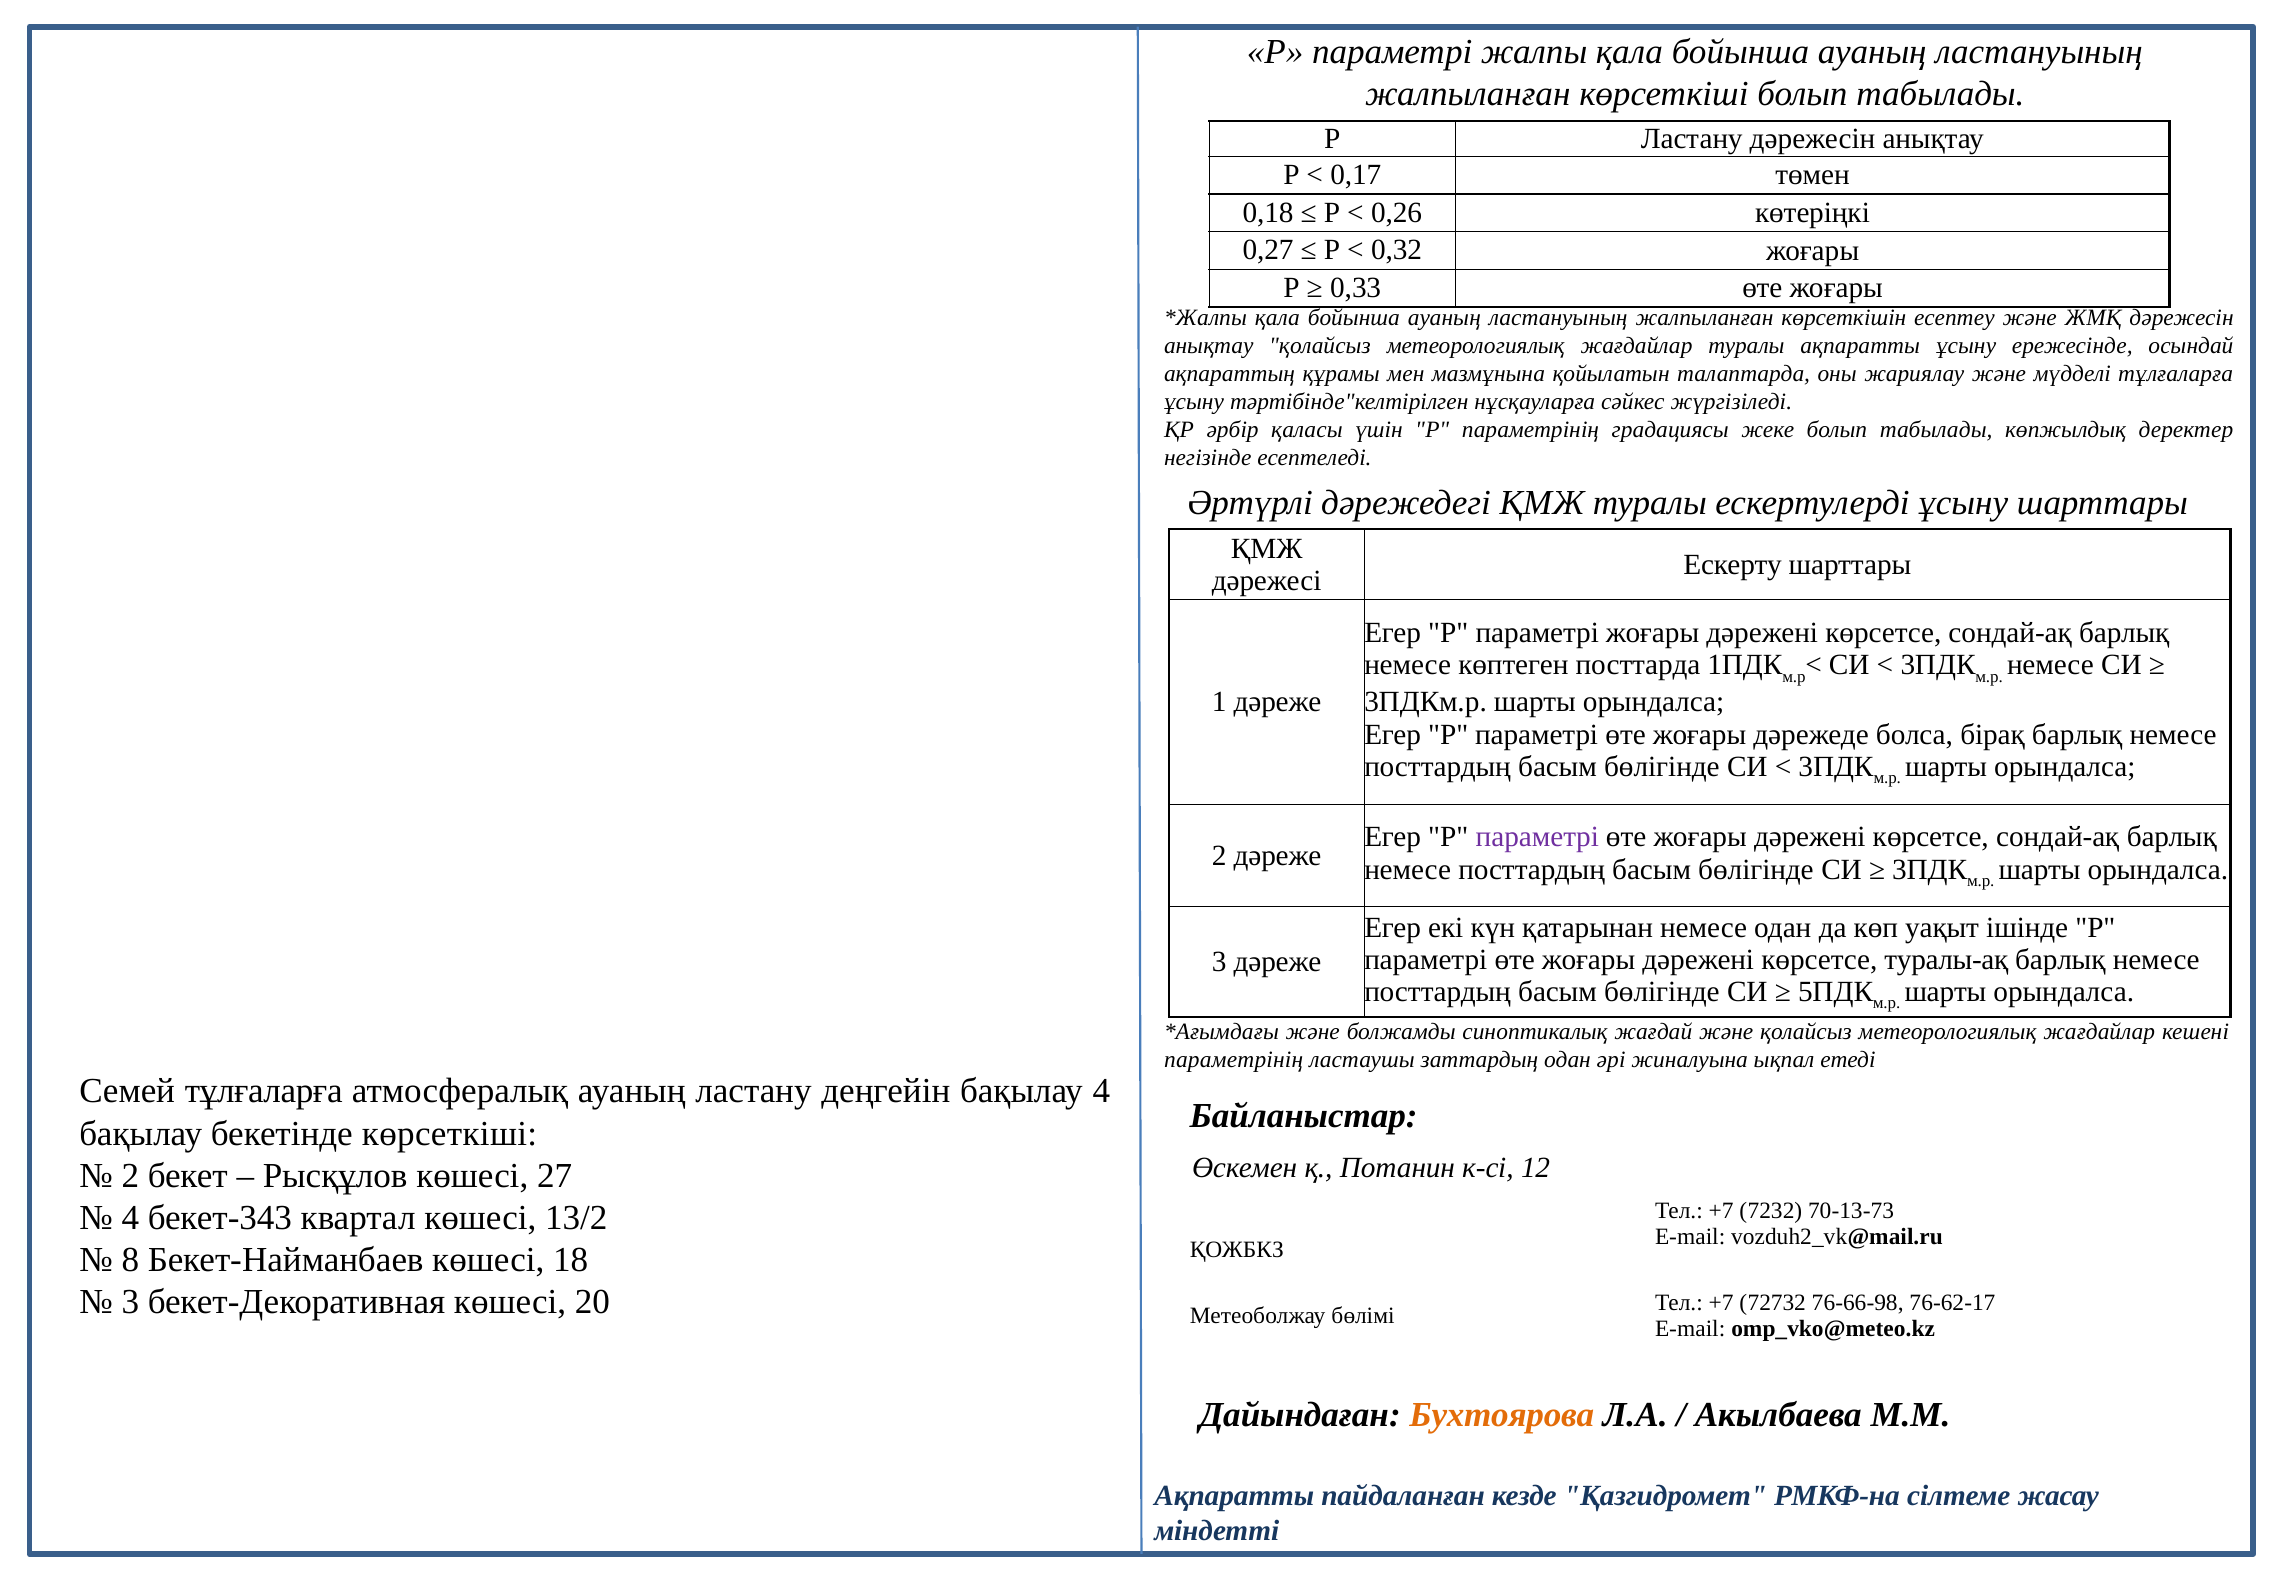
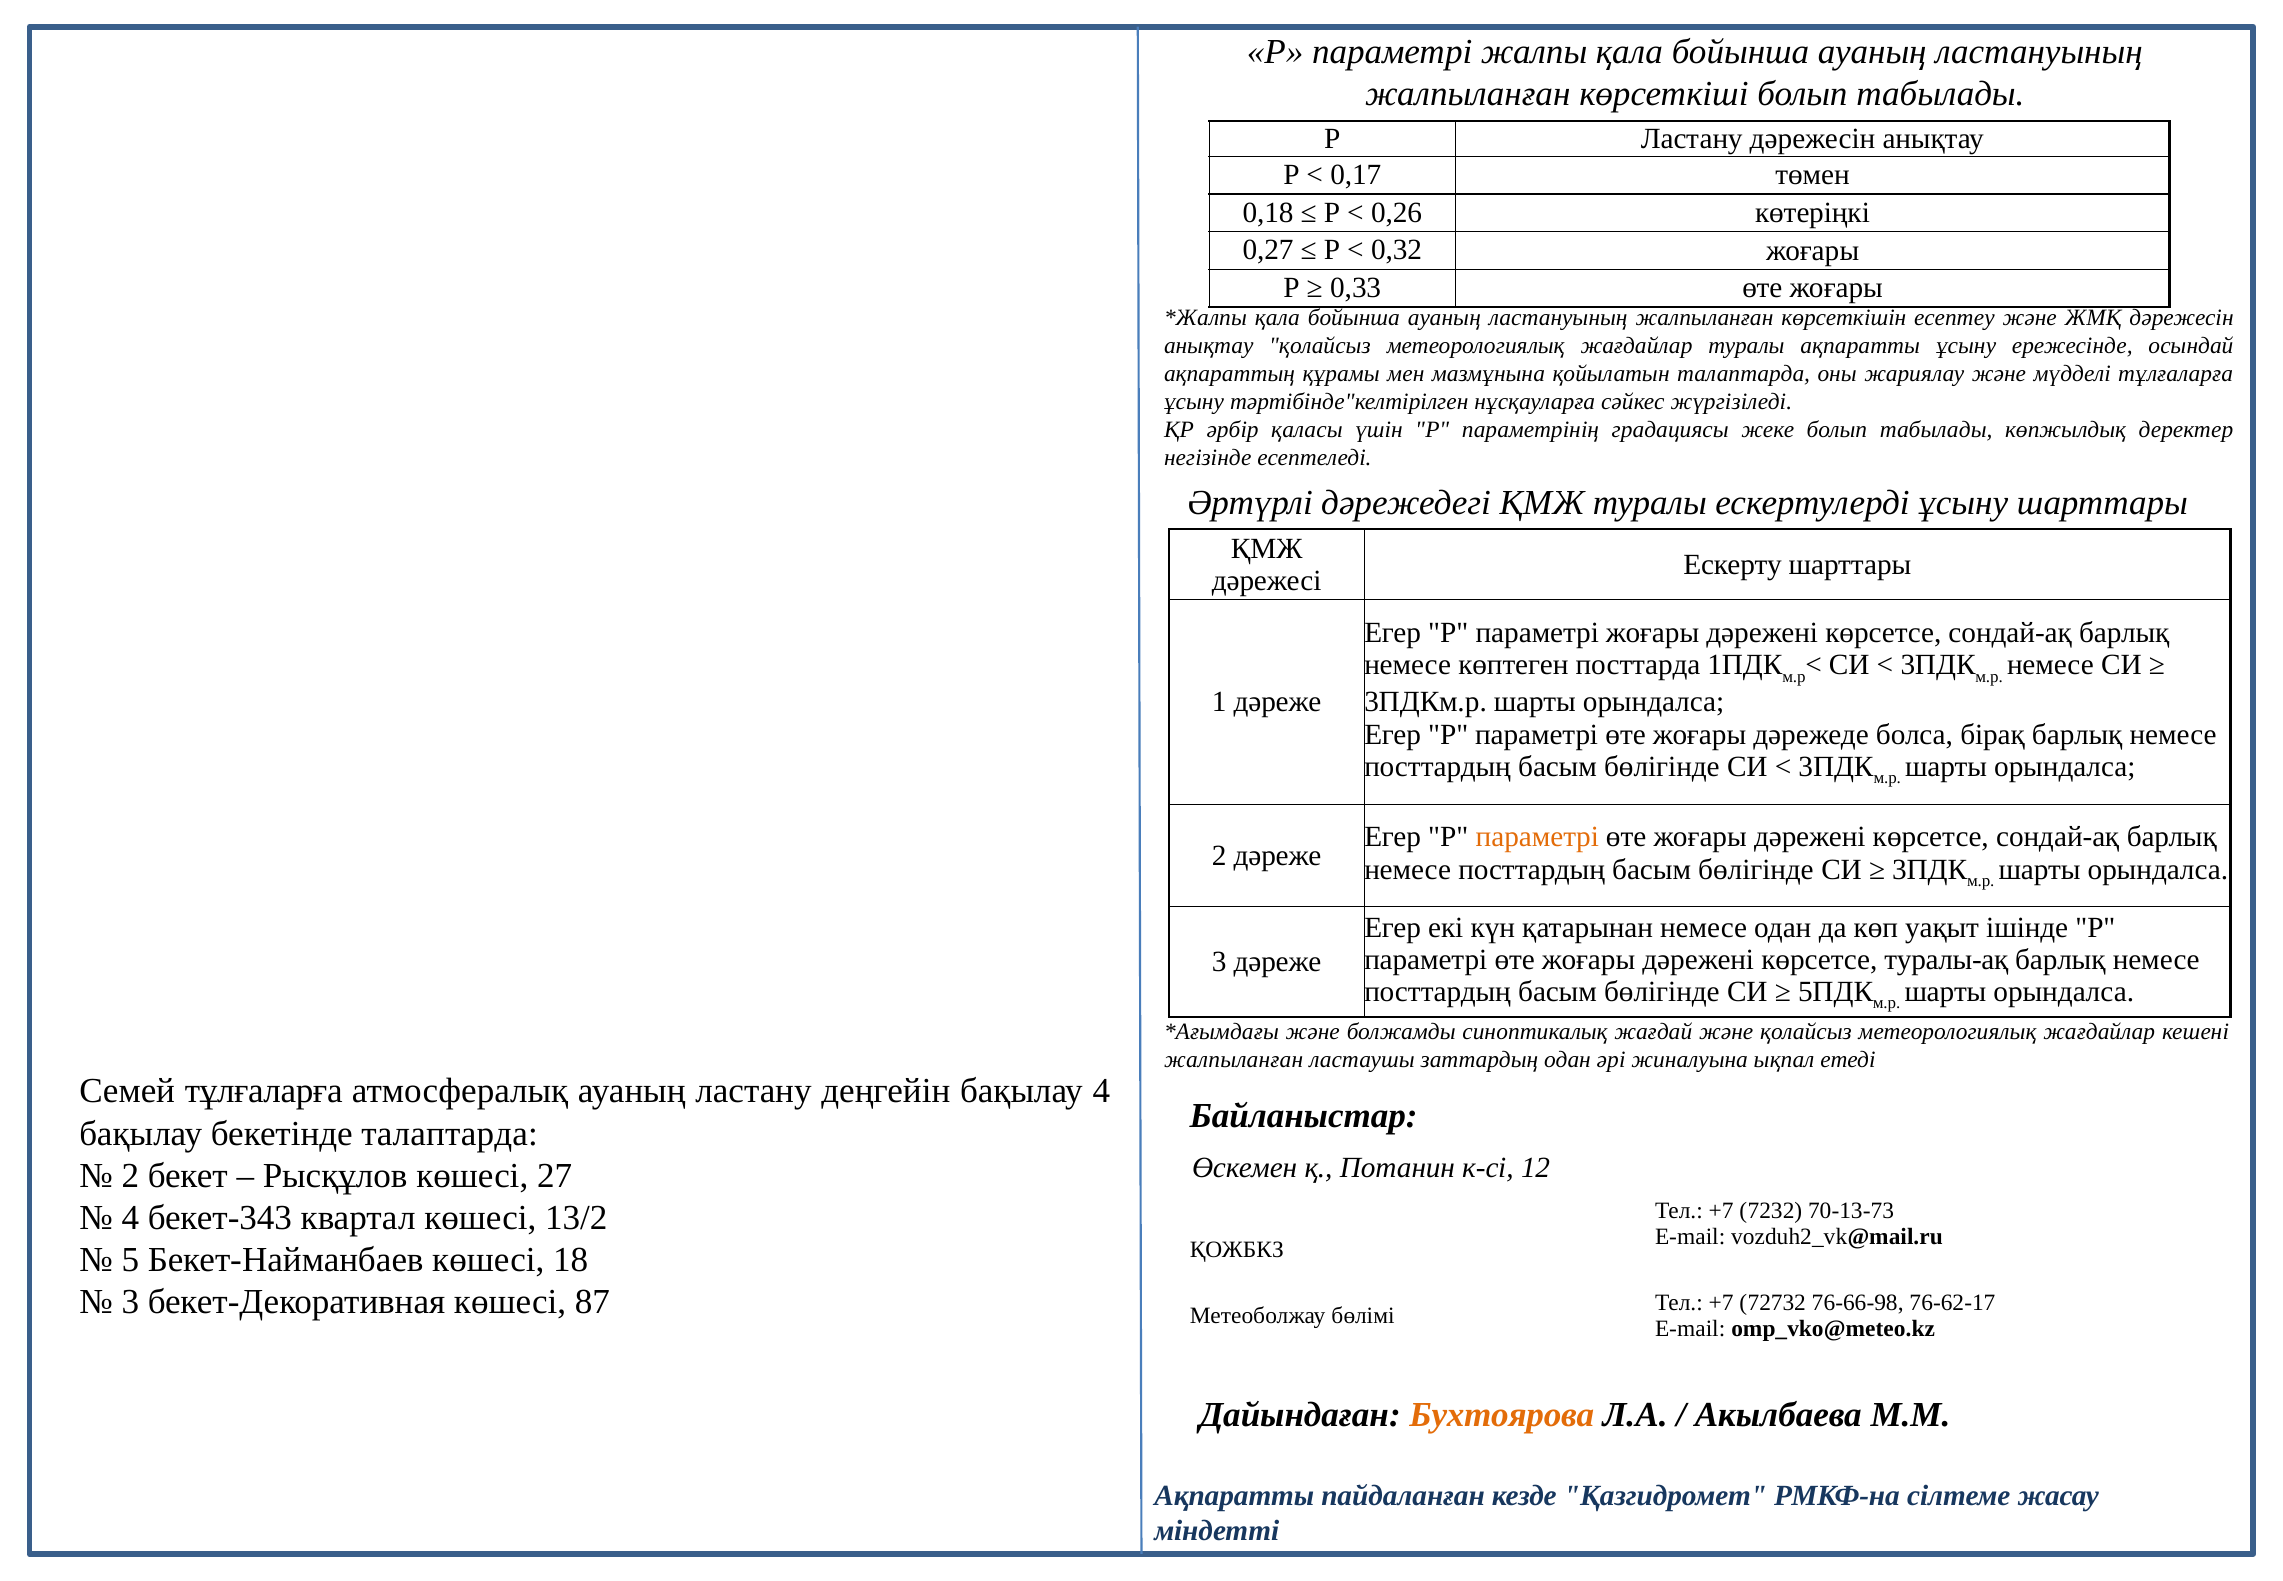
параметрі at (1537, 837) colour: purple -> orange
параметрінің at (1234, 1060): параметрінің -> жалпыланған
бекетінде көрсеткіші: көрсеткіші -> талаптарда
8: 8 -> 5
20: 20 -> 87
